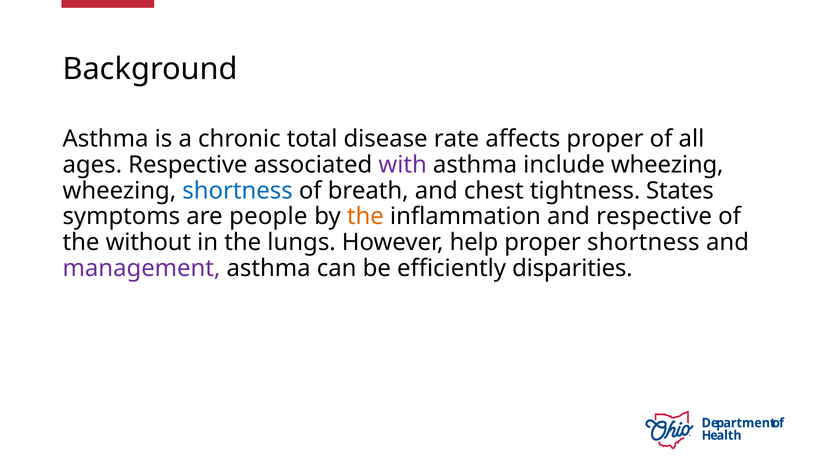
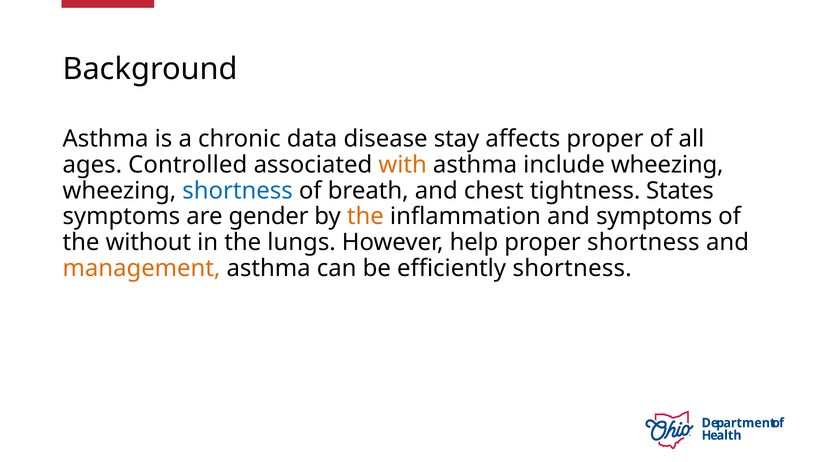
total: total -> data
rate: rate -> stay
ages Respective: Respective -> Controlled
with colour: purple -> orange
people: people -> gender
and respective: respective -> symptoms
management colour: purple -> orange
efficiently disparities: disparities -> shortness
